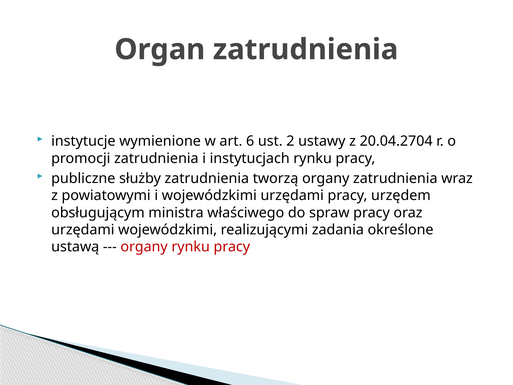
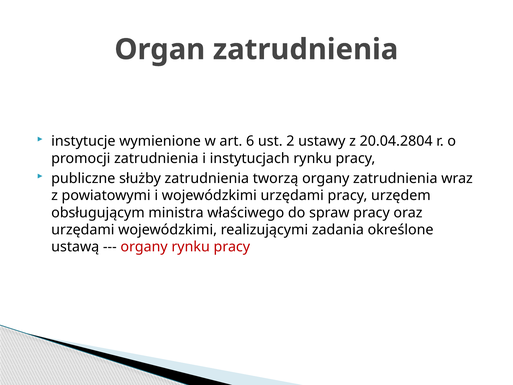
20.04.2704: 20.04.2704 -> 20.04.2804
